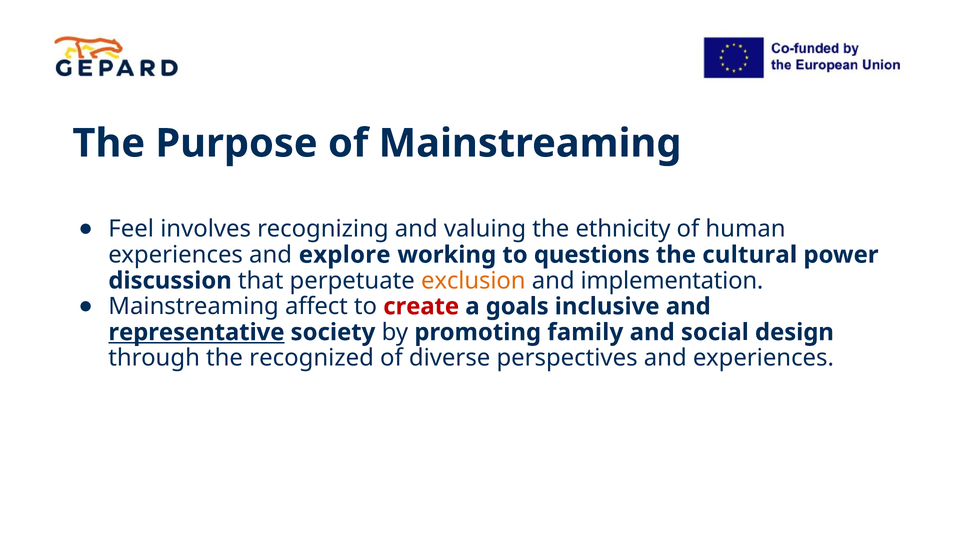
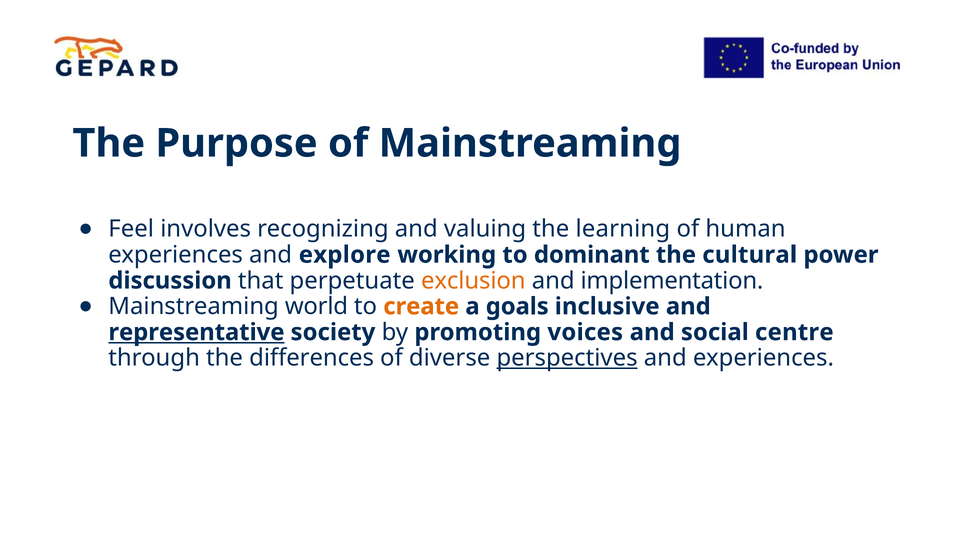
ethnicity: ethnicity -> learning
questions: questions -> dominant
affect: affect -> world
create colour: red -> orange
family: family -> voices
design: design -> centre
recognized: recognized -> differences
perspectives underline: none -> present
